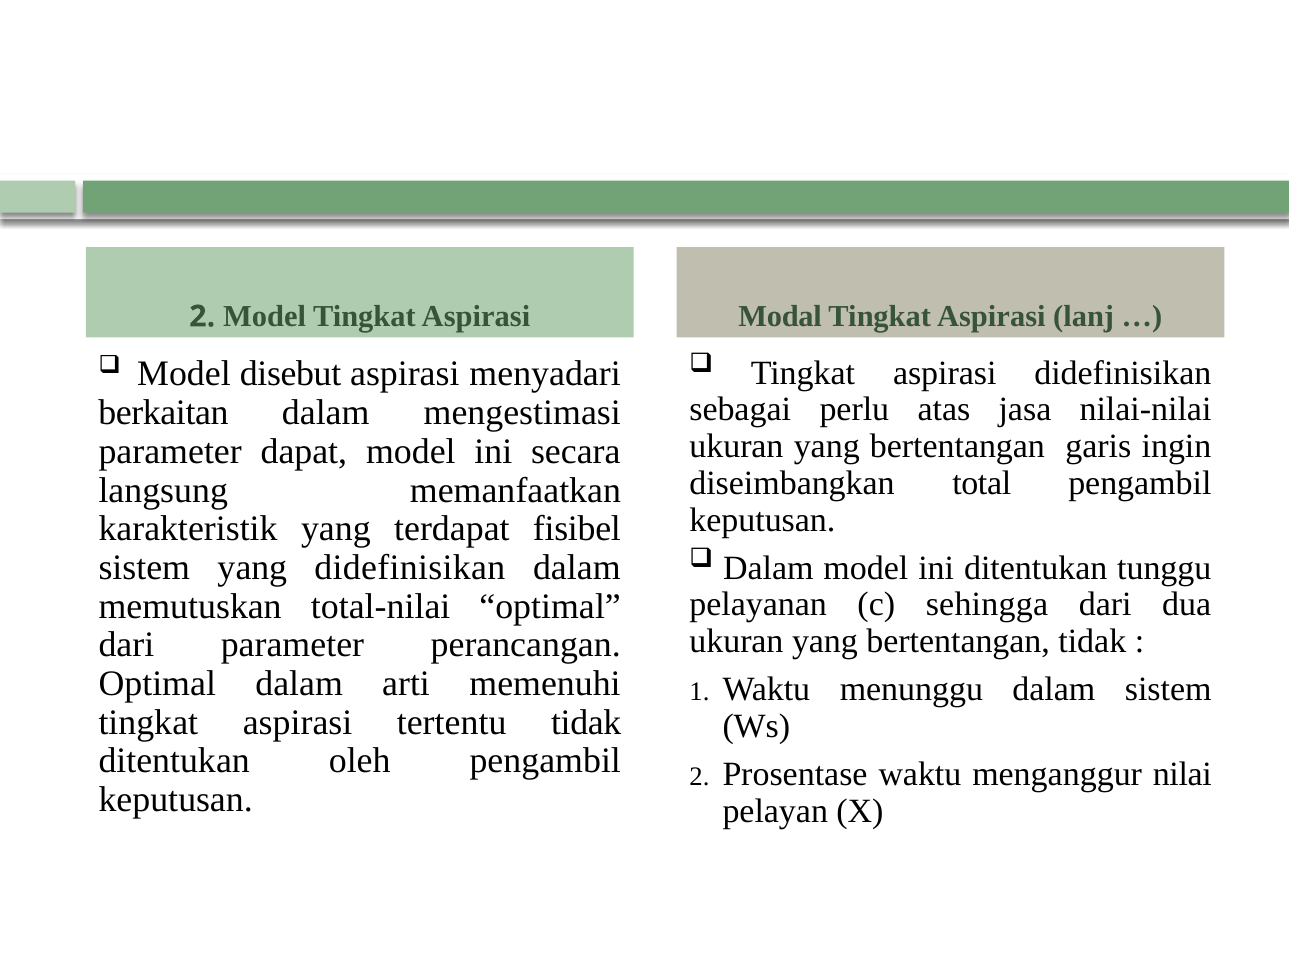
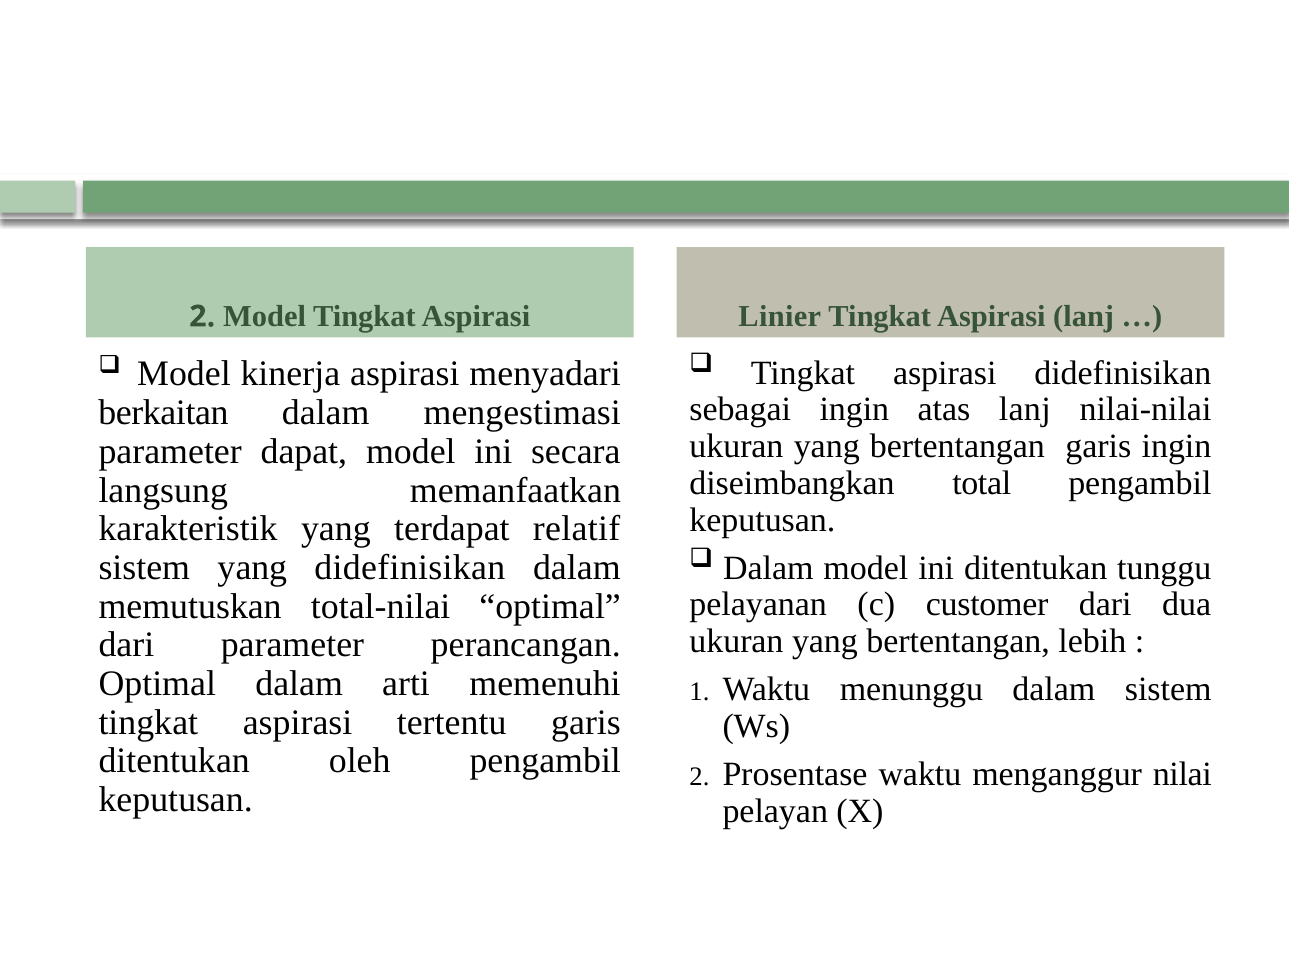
Modal: Modal -> Linier
disebut: disebut -> kinerja
sebagai perlu: perlu -> ingin
atas jasa: jasa -> lanj
fisibel: fisibel -> relatif
sehingga: sehingga -> customer
bertentangan tidak: tidak -> lebih
tertentu tidak: tidak -> garis
